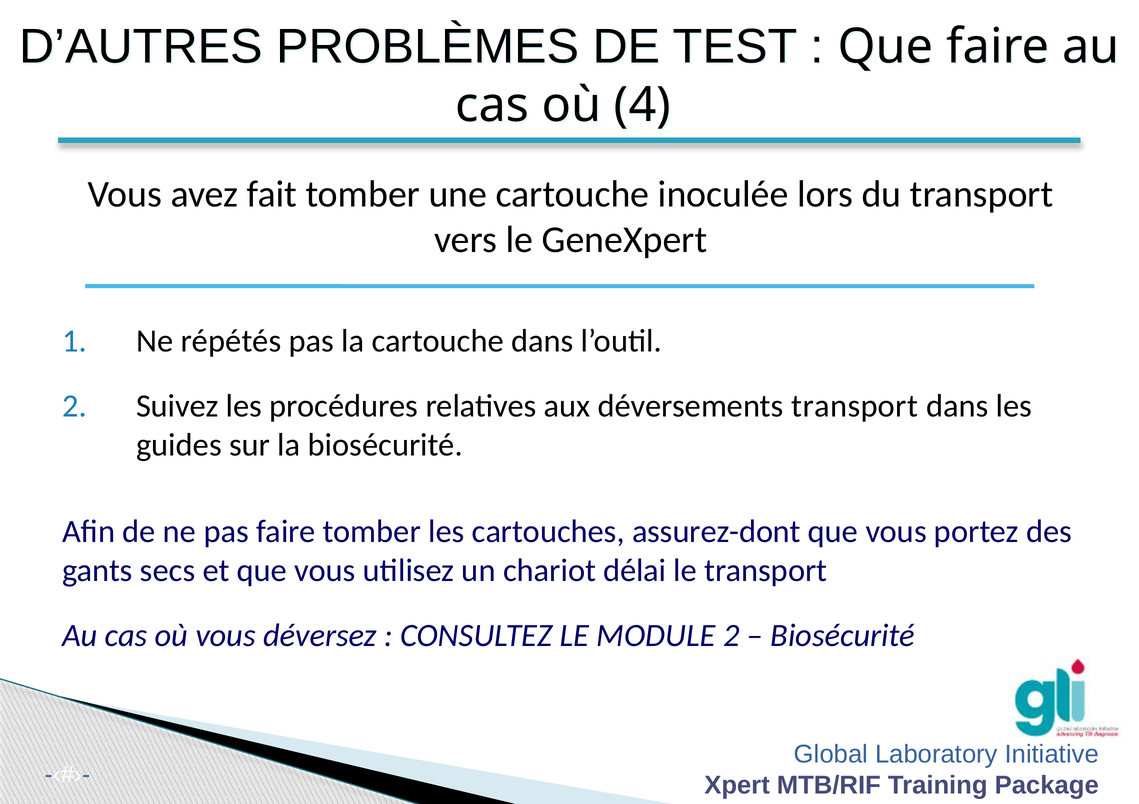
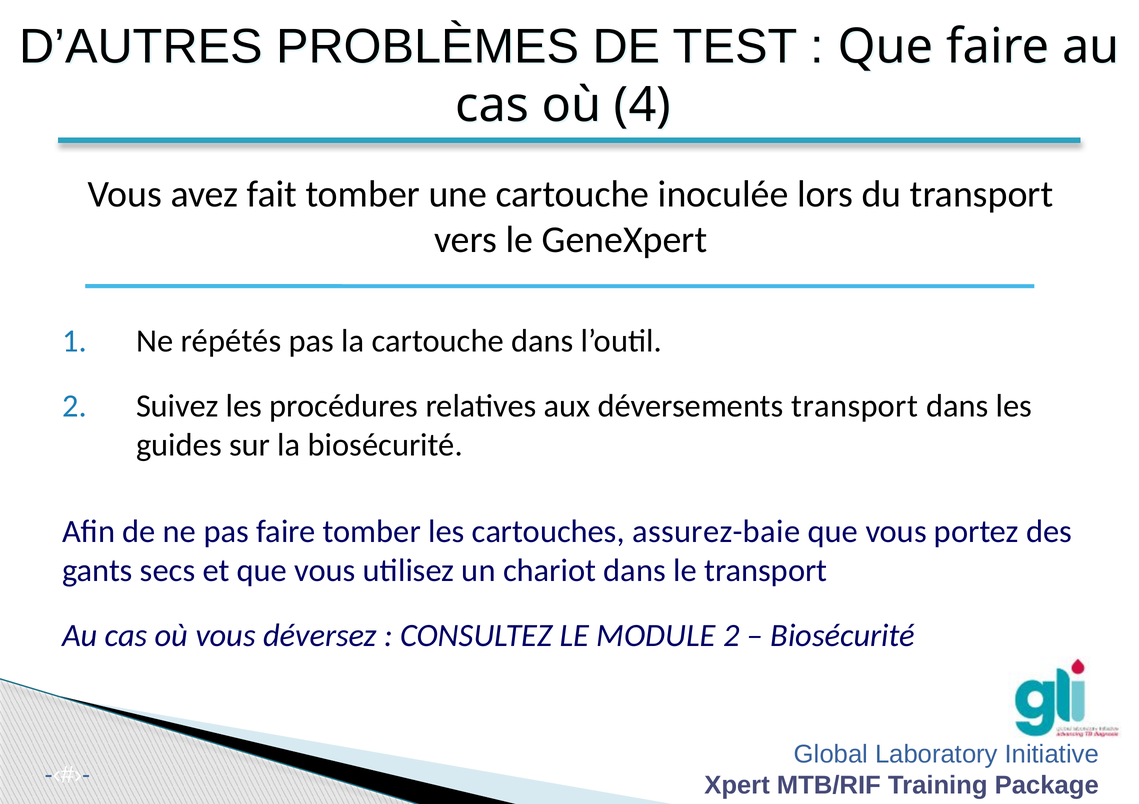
assurez-dont: assurez-dont -> assurez-baie
chariot délai: délai -> dans
